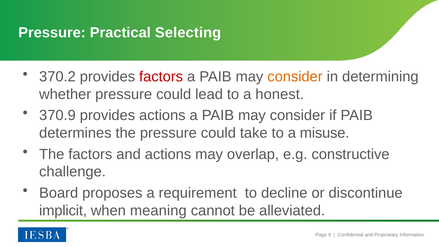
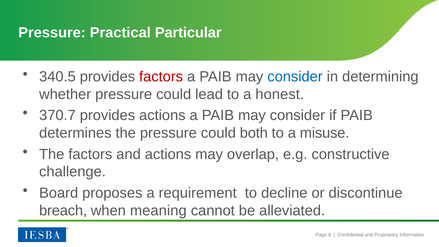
Selecting: Selecting -> Particular
370.2: 370.2 -> 340.5
consider at (295, 77) colour: orange -> blue
370.9: 370.9 -> 370.7
take: take -> both
implicit: implicit -> breach
